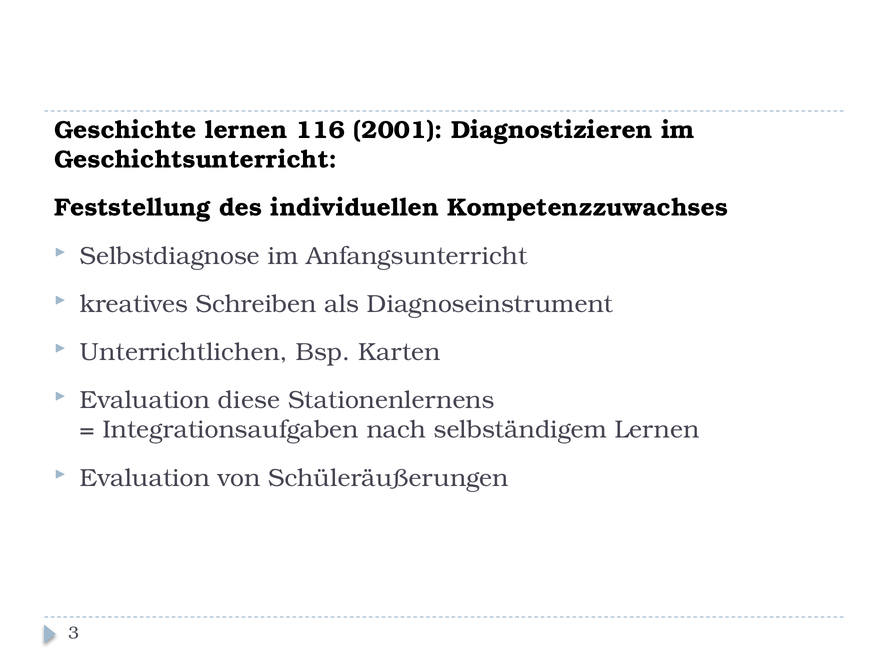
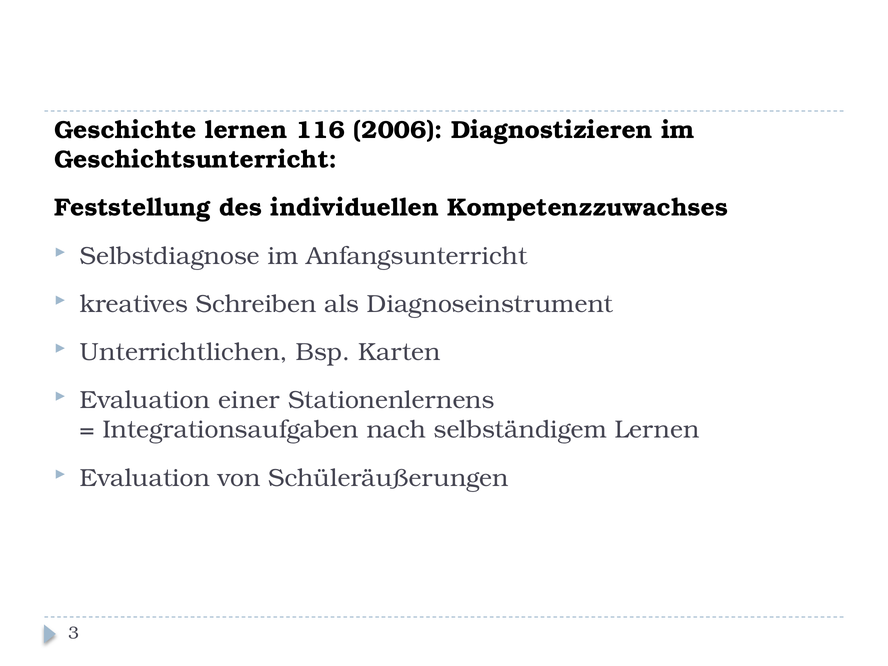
2001: 2001 -> 2006
diese: diese -> einer
